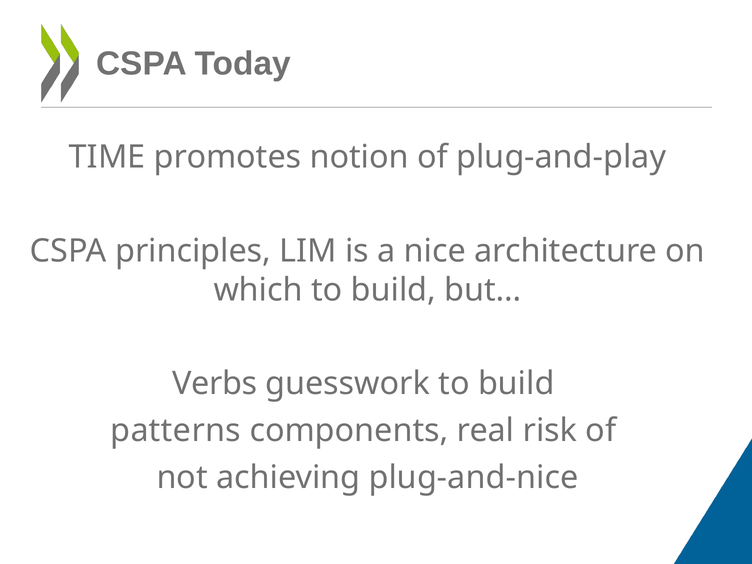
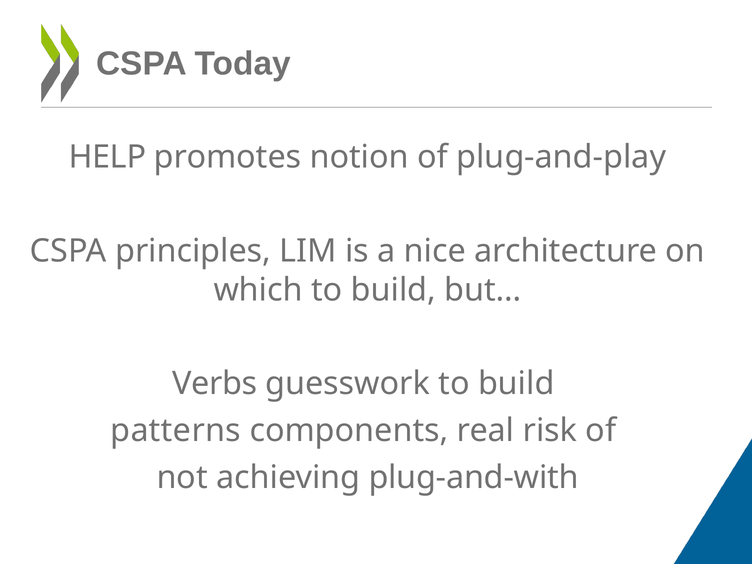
TIME: TIME -> HELP
plug-and-nice: plug-and-nice -> plug-and-with
